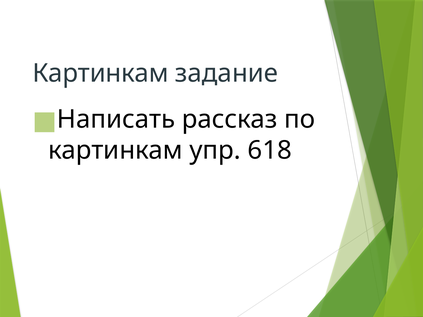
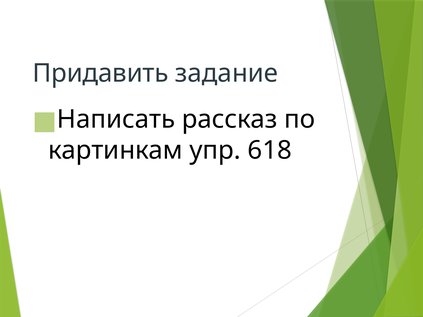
Картинкам at (100, 73): Картинкам -> Придавить
